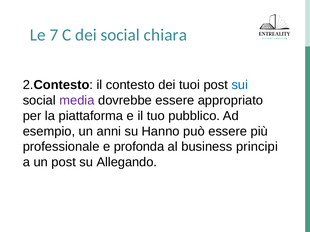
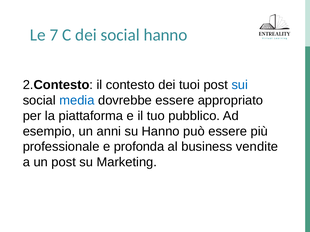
social chiara: chiara -> hanno
media colour: purple -> blue
principi: principi -> vendite
Allegando: Allegando -> Marketing
